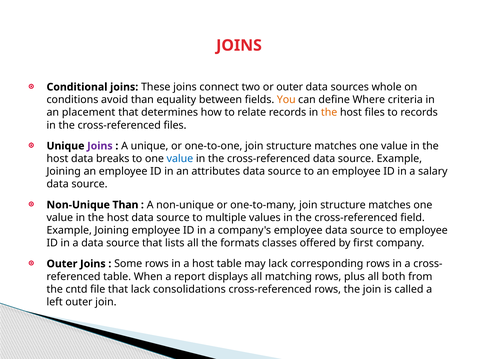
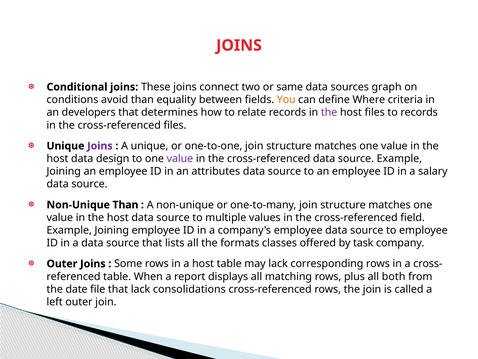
or outer: outer -> same
whole: whole -> graph
placement: placement -> developers
the at (329, 112) colour: orange -> purple
breaks: breaks -> design
value at (180, 158) colour: blue -> purple
first: first -> task
cntd: cntd -> date
